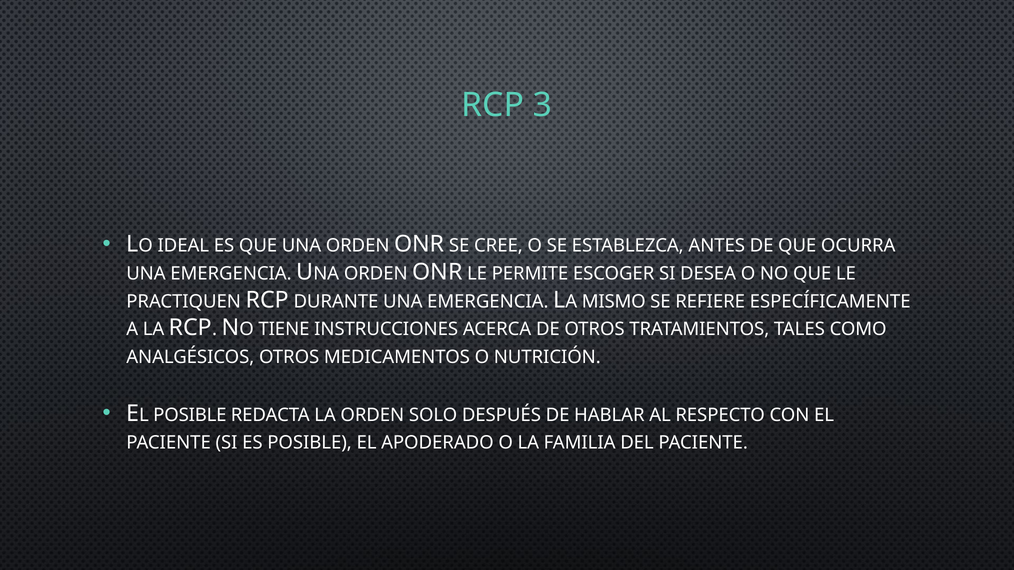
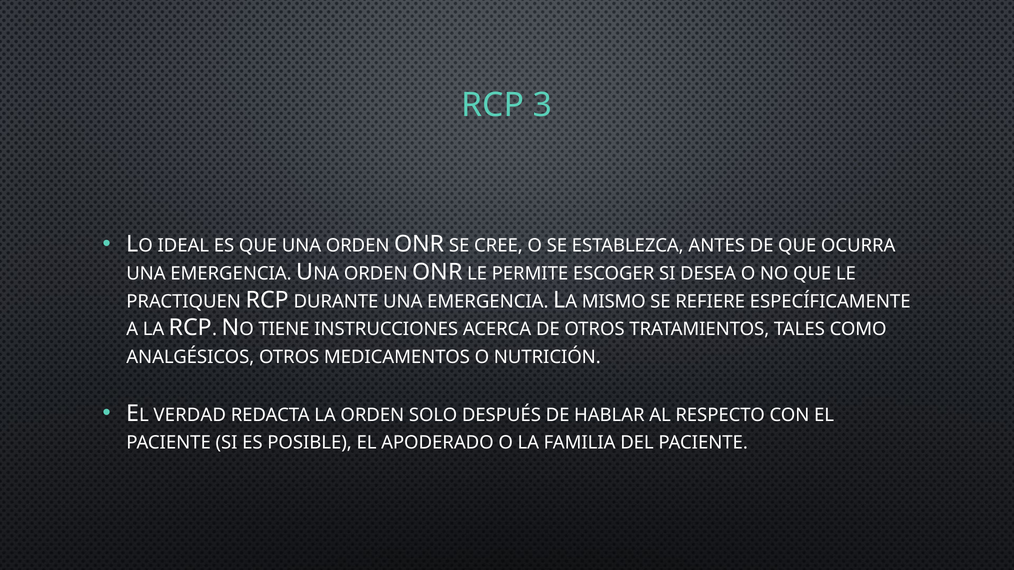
POSIBLE at (190, 415): POSIBLE -> VERDAD
